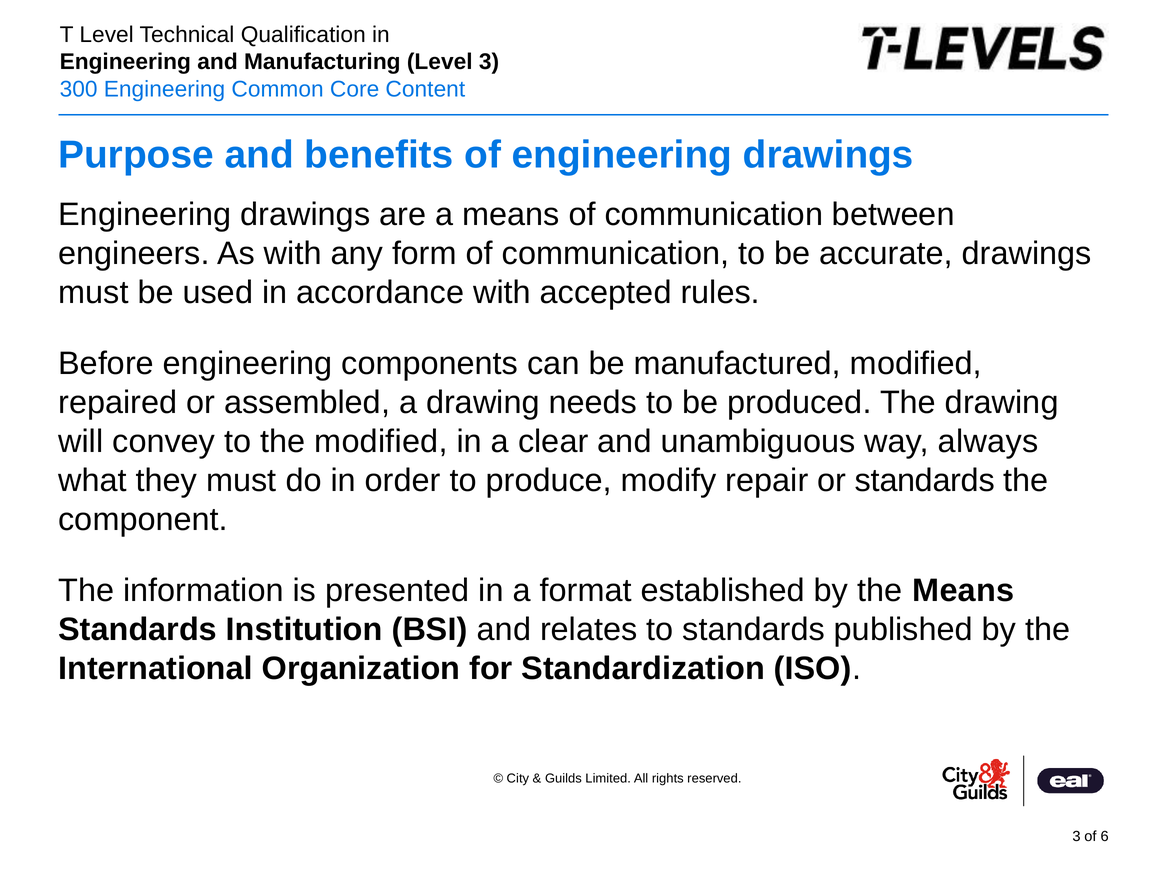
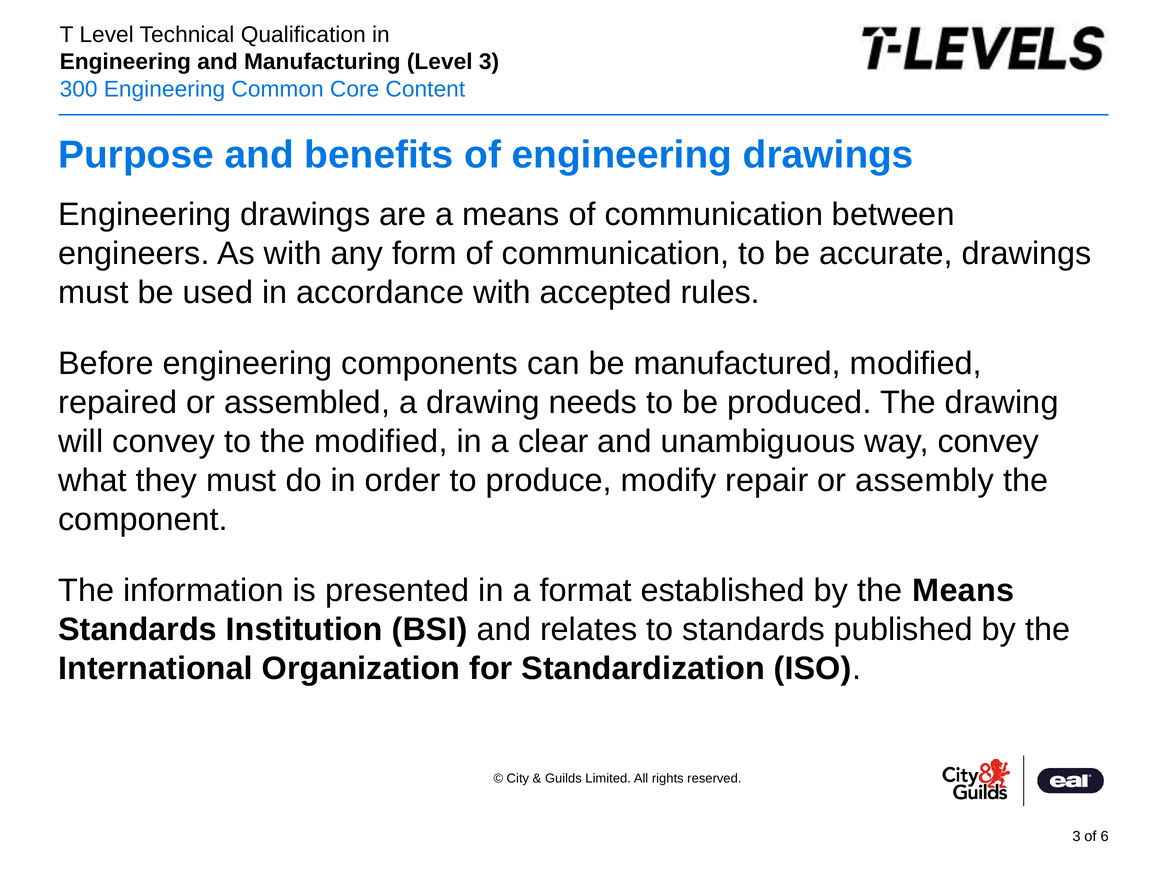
way always: always -> convey
or standards: standards -> assembly
